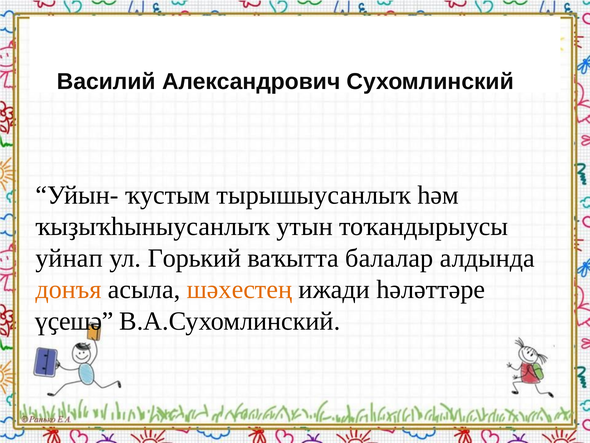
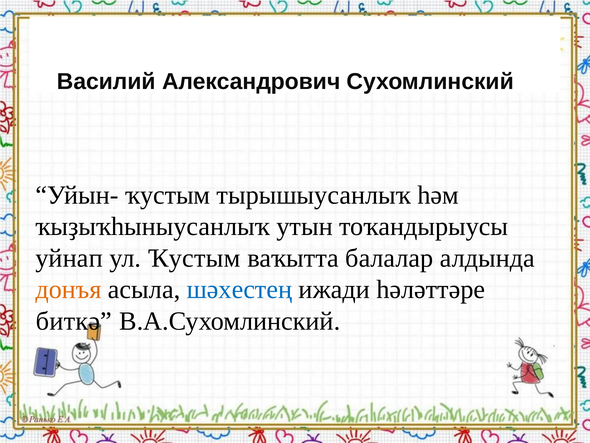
ул Горький: Горький -> Ҡустым
шәхестең colour: orange -> blue
үҫешә: үҫешә -> биткә
